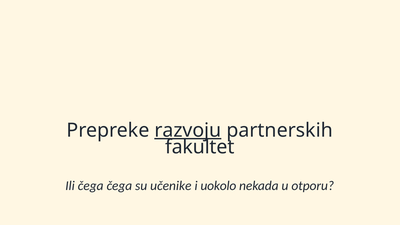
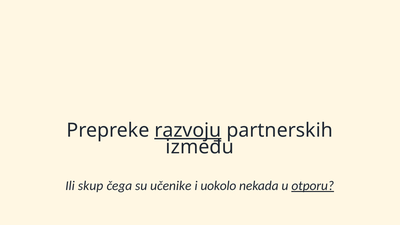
fakultet: fakultet -> između
Ili čega: čega -> skup
otporu underline: none -> present
